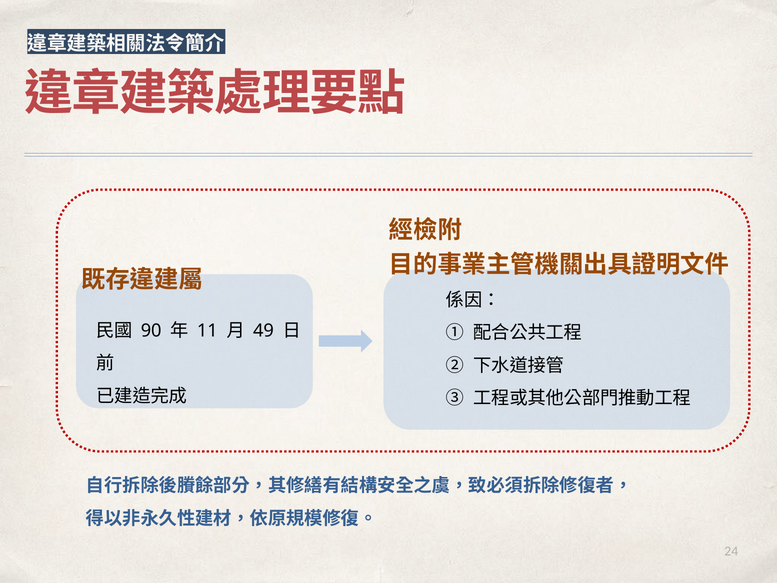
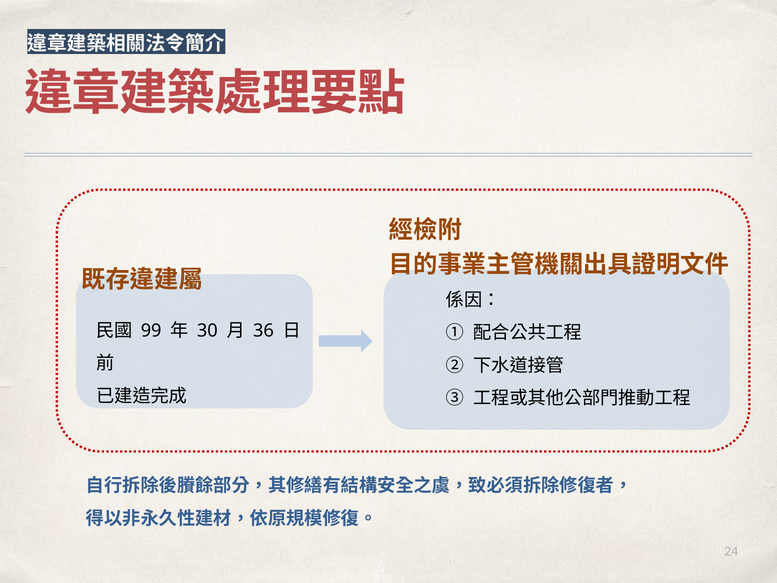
90: 90 -> 99
11: 11 -> 30
49: 49 -> 36
